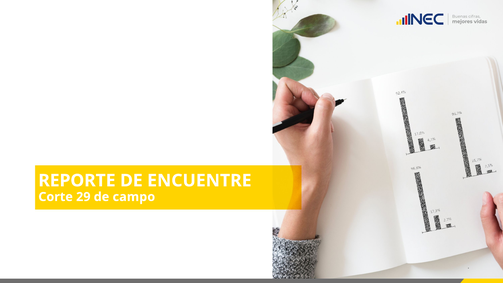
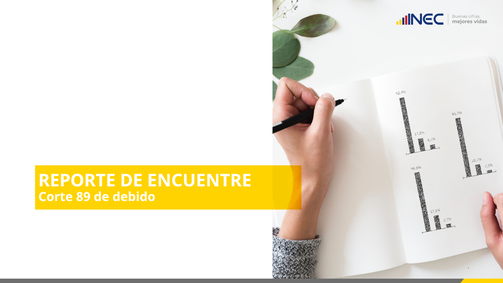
29: 29 -> 89
campo: campo -> debido
